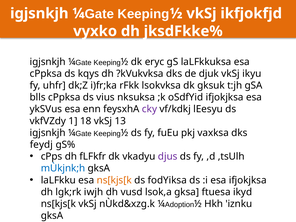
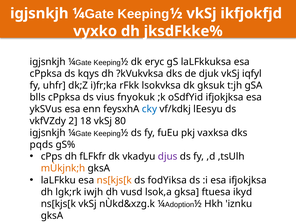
ikyu: ikyu -> iqfyl
nksuksa: nksuksa -> fnyokuk
cky colour: purple -> blue
1: 1 -> 2
13: 13 -> 80
feydj: feydj -> pqds
mÙkjnk;h colour: blue -> orange
